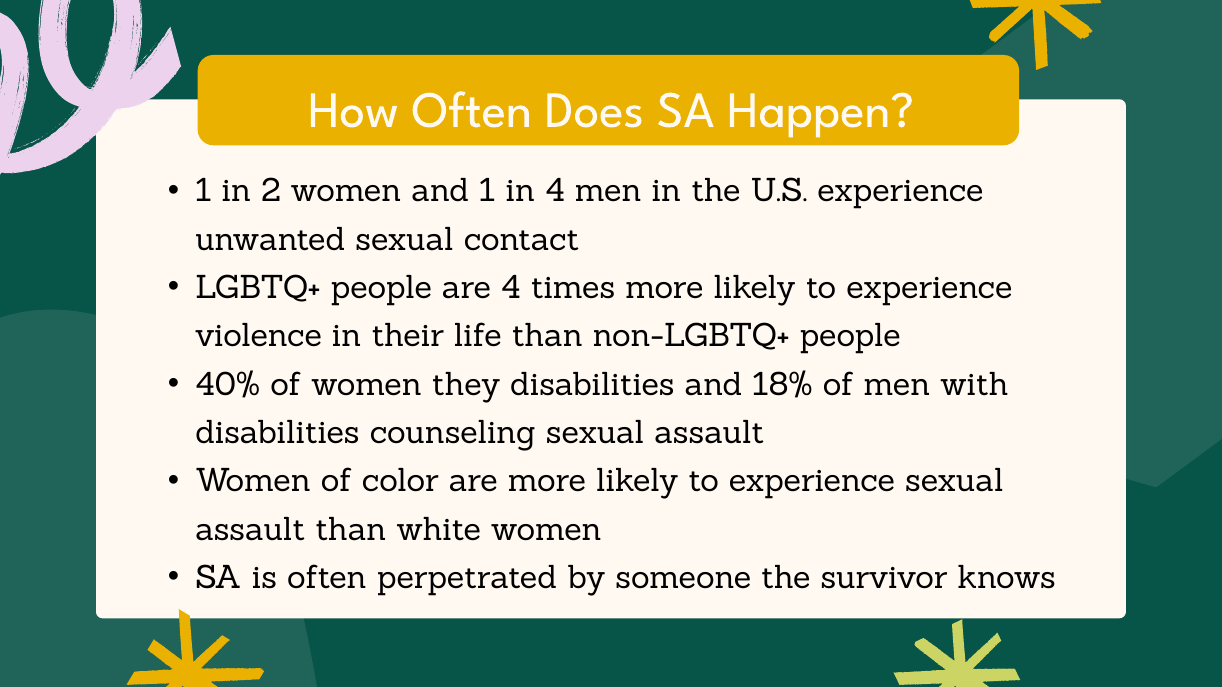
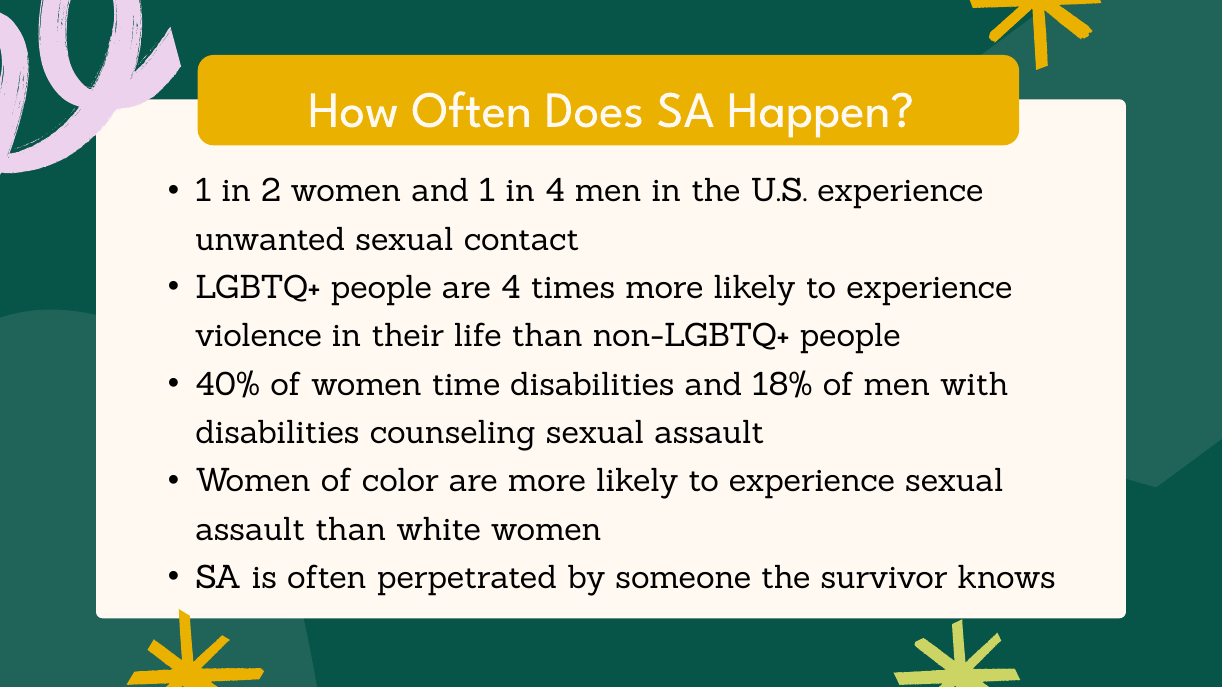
they: they -> time
